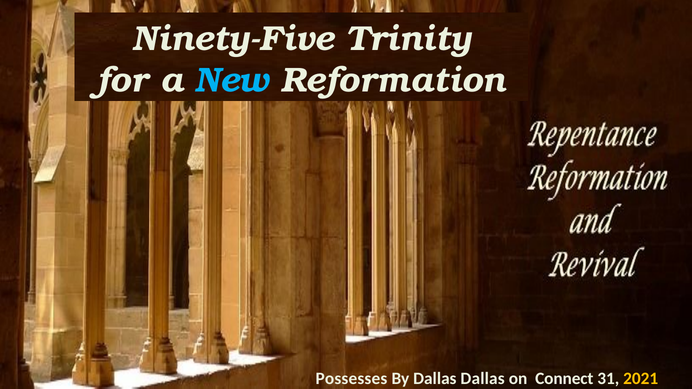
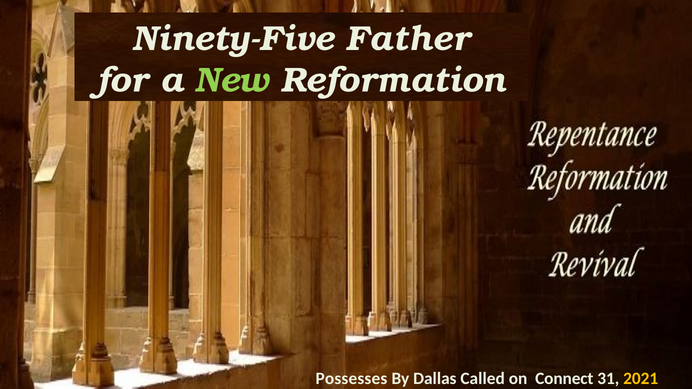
Trinity: Trinity -> Father
New colour: light blue -> light green
Dallas Dallas: Dallas -> Called
